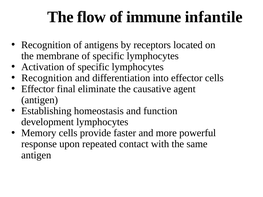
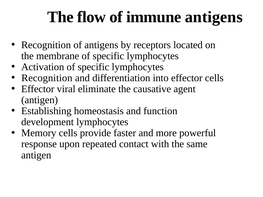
immune infantile: infantile -> antigens
final: final -> viral
